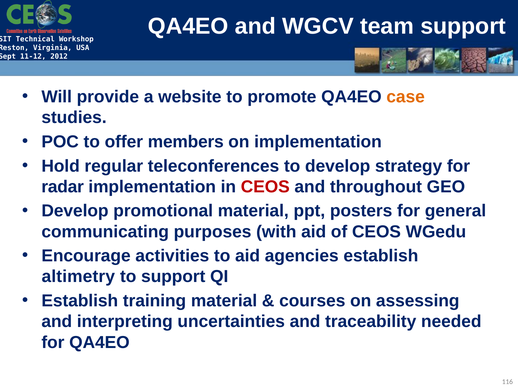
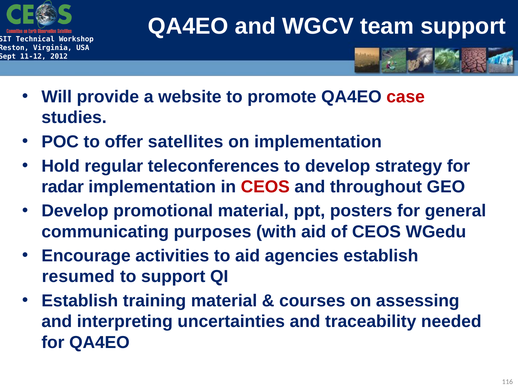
case colour: orange -> red
members: members -> satellites
altimetry: altimetry -> resumed
